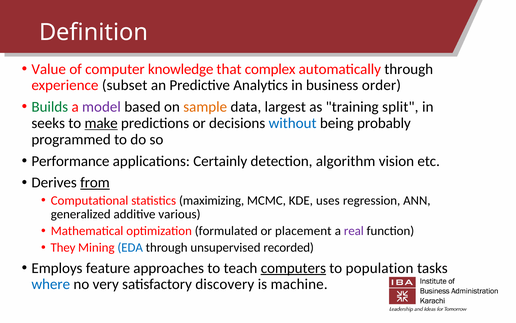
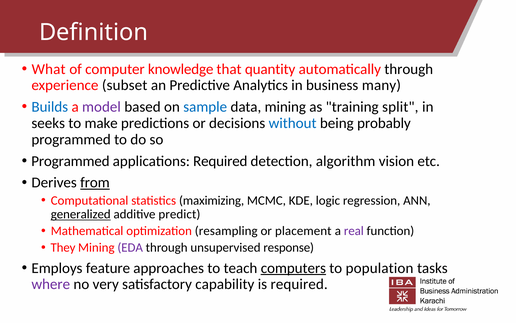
Value: Value -> What
complex: complex -> quantity
order: order -> many
Builds colour: green -> blue
sample colour: orange -> blue
data largest: largest -> mining
make underline: present -> none
Performance at (70, 161): Performance -> Programmed
applications Certainly: Certainly -> Required
uses: uses -> logic
generalized underline: none -> present
various: various -> predict
formulated: formulated -> resampling
EDA colour: blue -> purple
recorded: recorded -> response
where colour: blue -> purple
discovery: discovery -> capability
is machine: machine -> required
